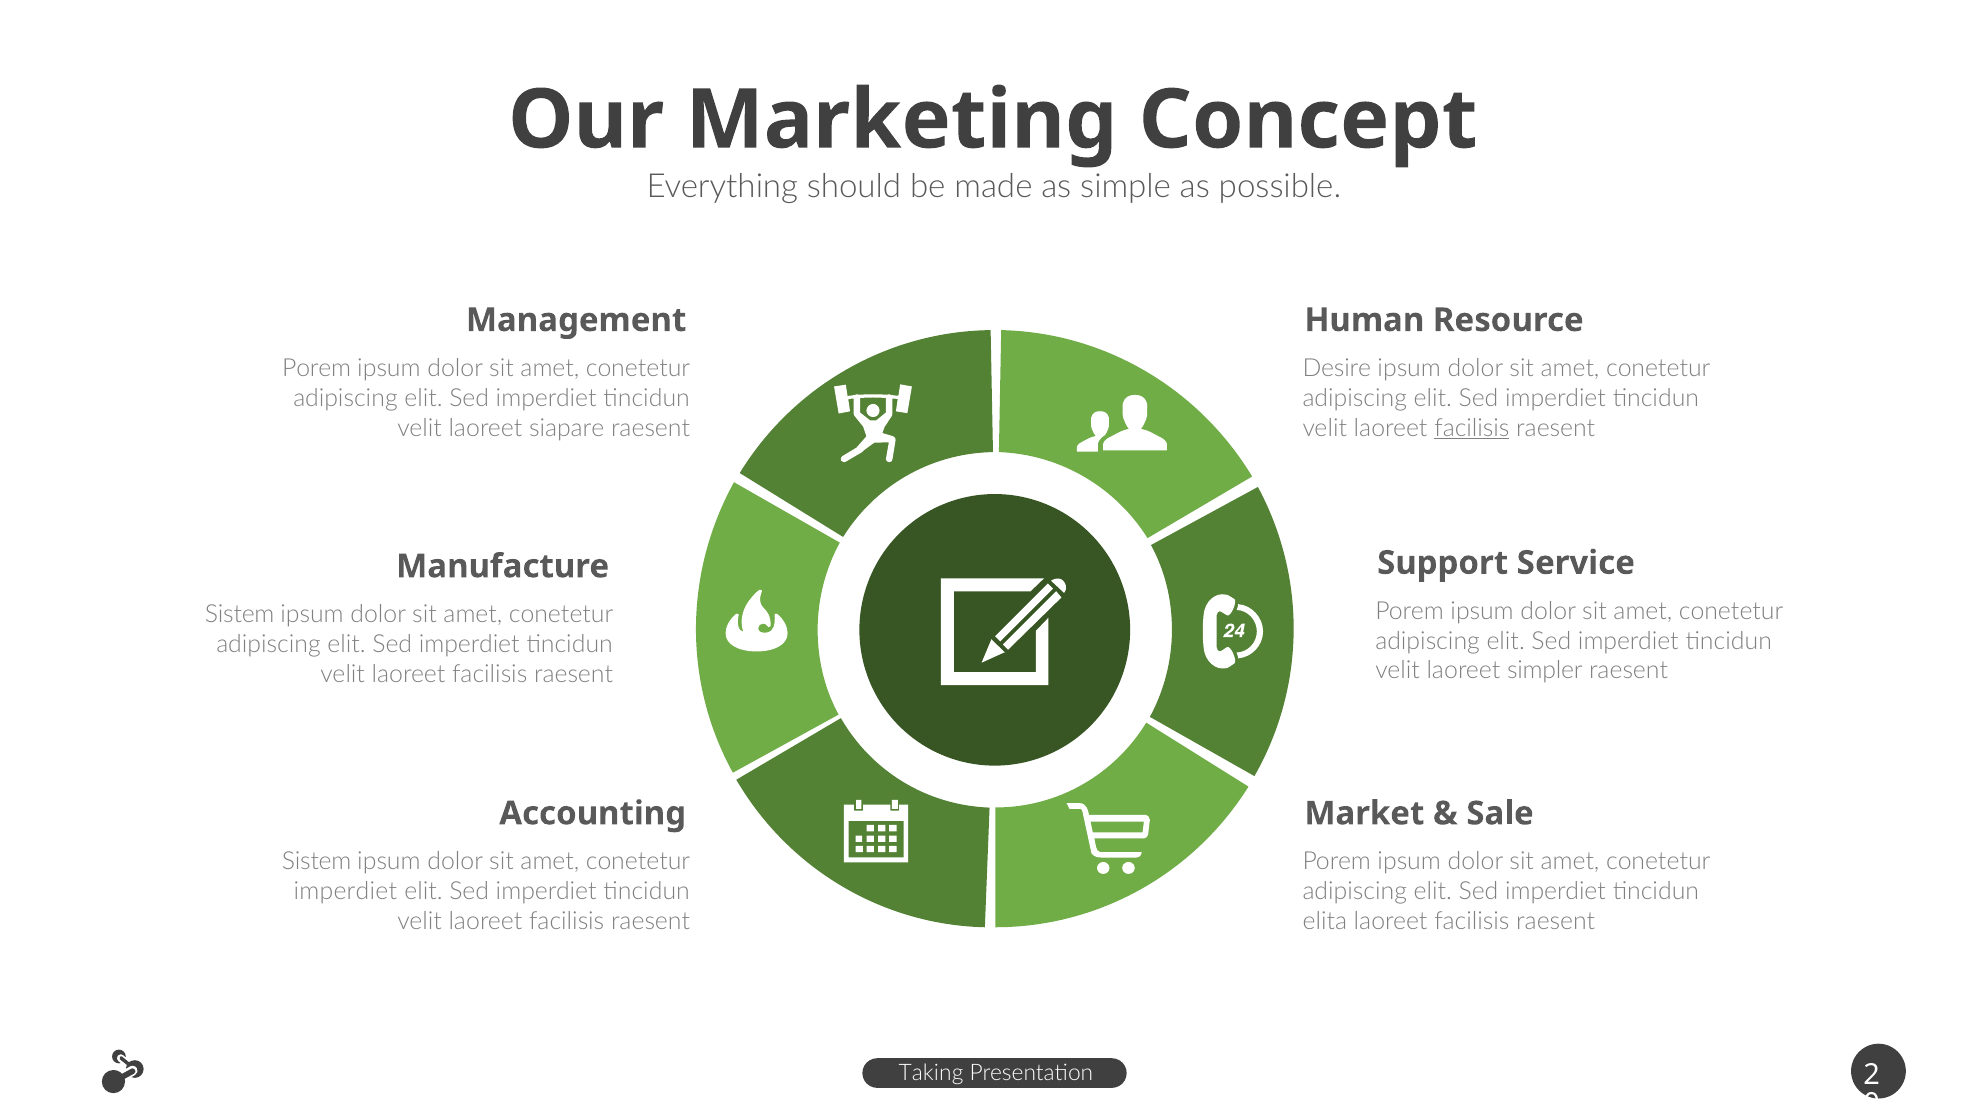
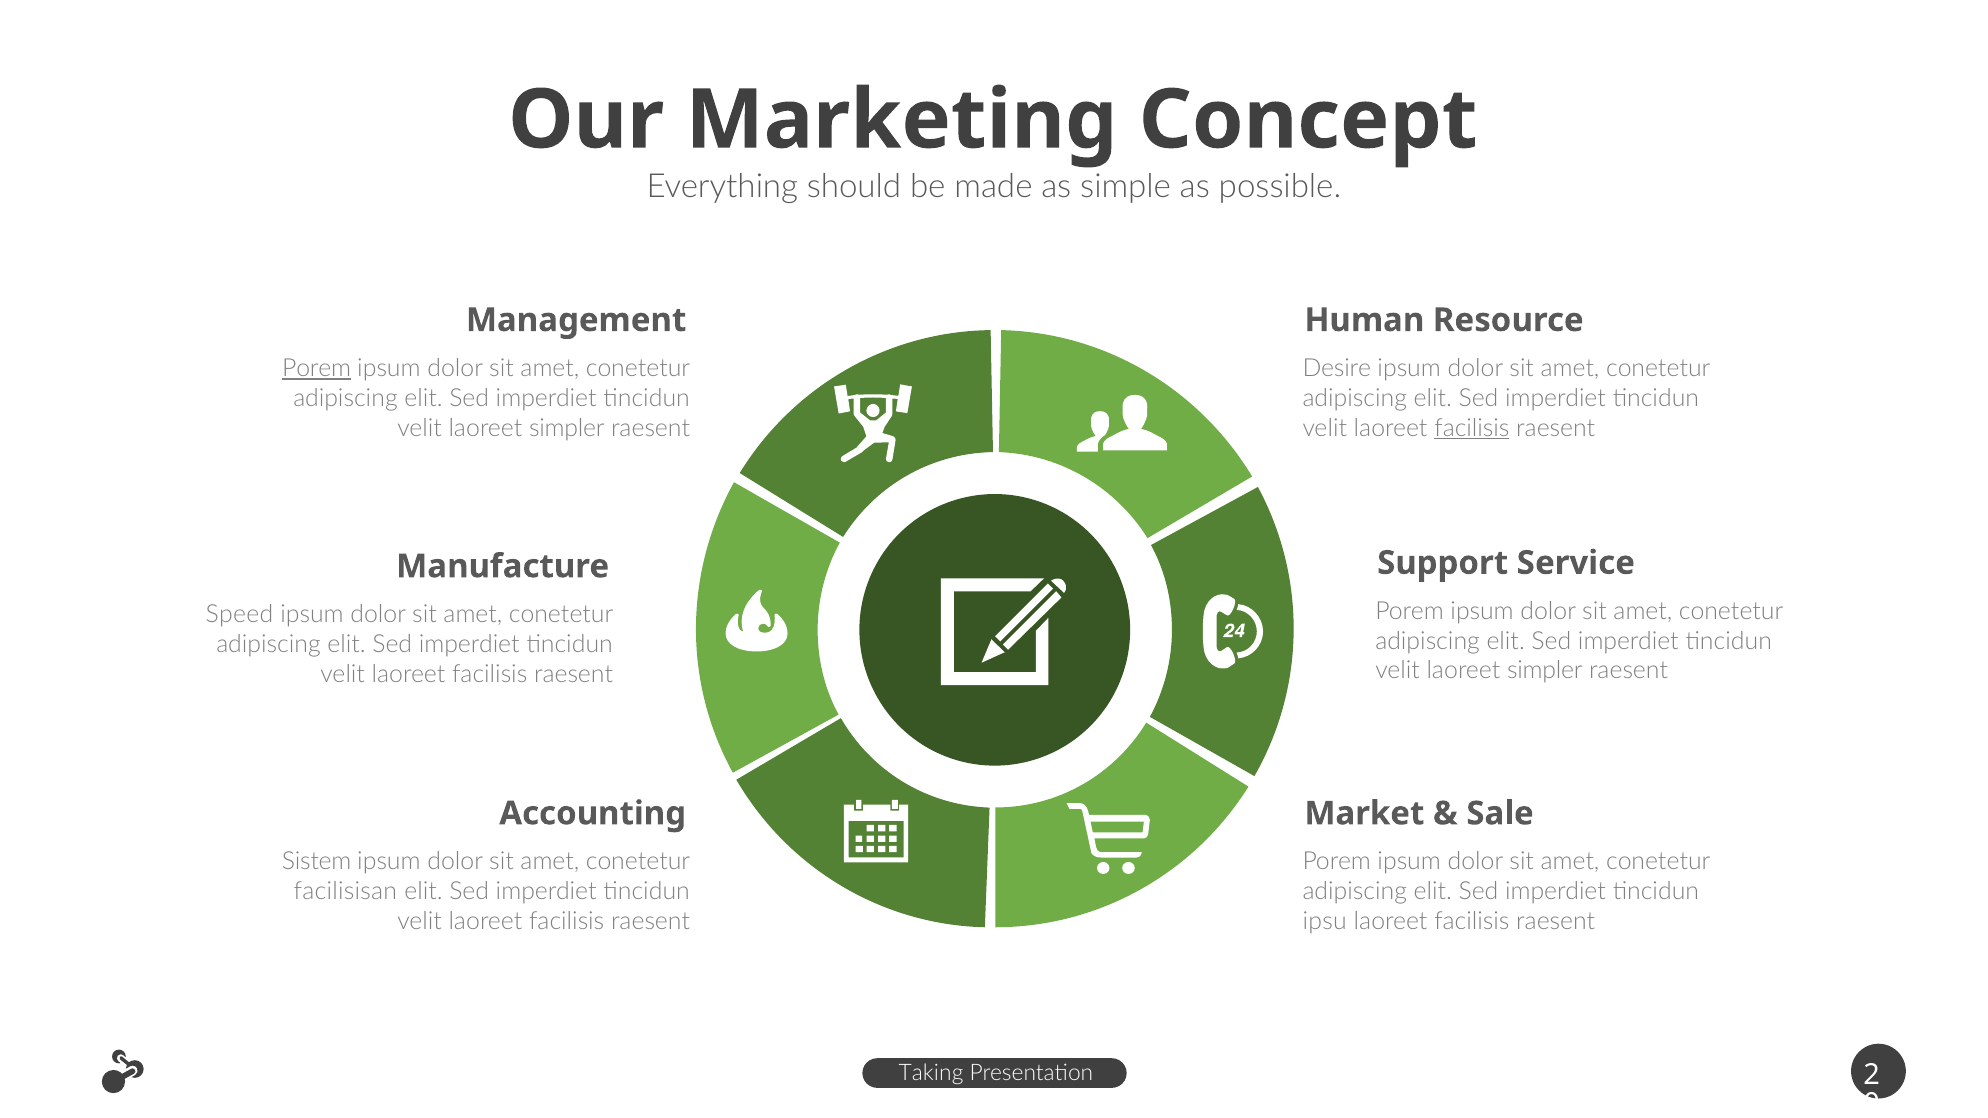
Porem at (317, 368) underline: none -> present
siapare at (567, 428): siapare -> simpler
Sistem at (240, 615): Sistem -> Speed
imperdiet at (345, 892): imperdiet -> facilisisan
elita: elita -> ipsu
